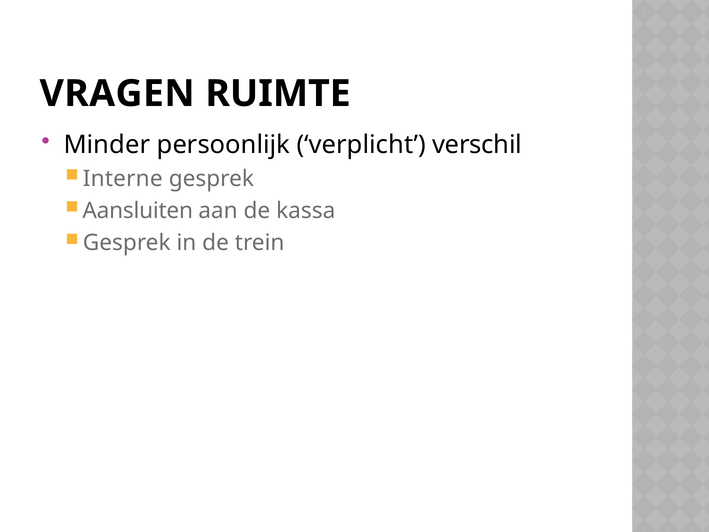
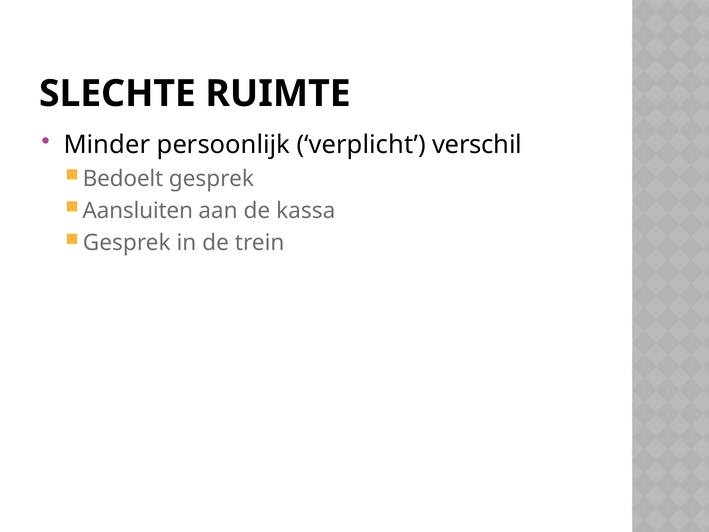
VRAGEN: VRAGEN -> SLECHTE
Interne: Interne -> Bedoelt
